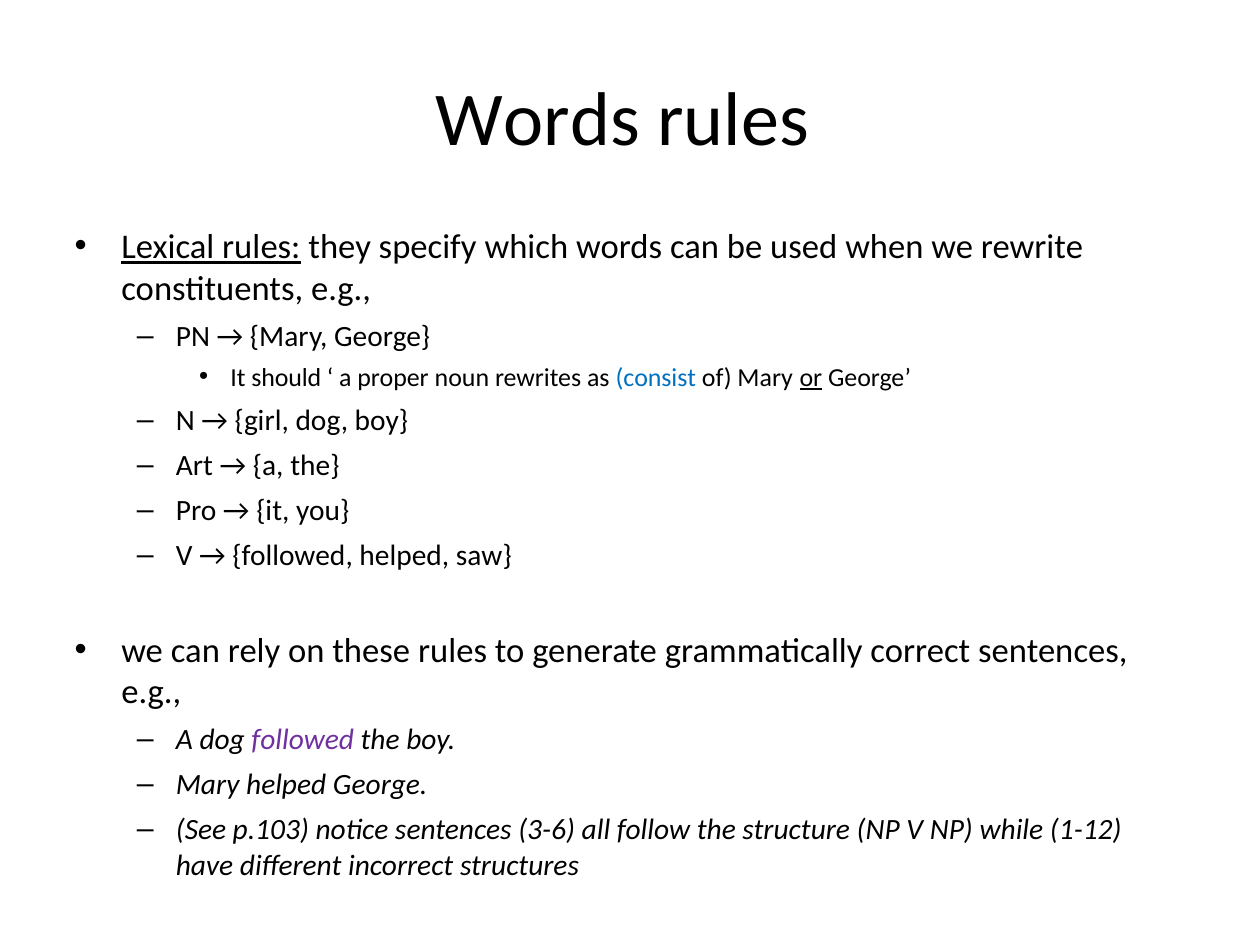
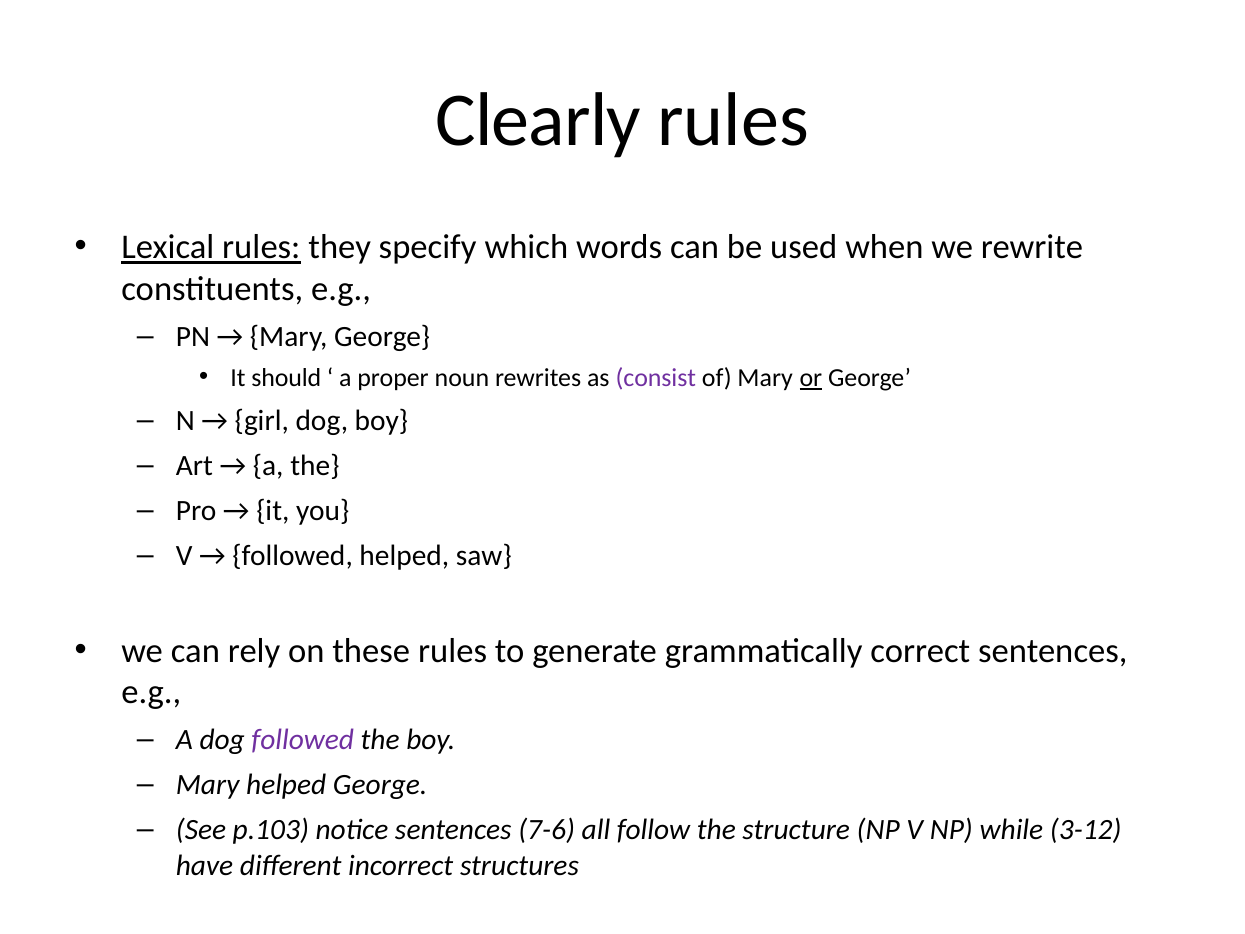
Words at (538, 121): Words -> Clearly
consist colour: blue -> purple
3-6: 3-6 -> 7-6
1-12: 1-12 -> 3-12
